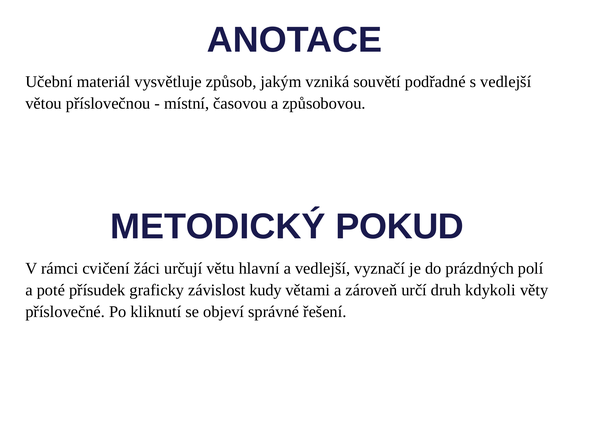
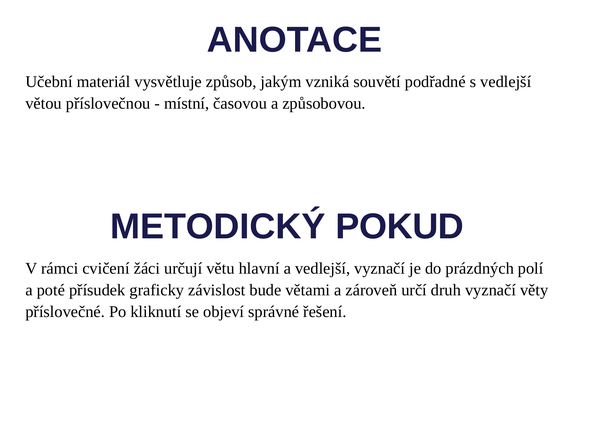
kudy: kudy -> bude
druh kdykoli: kdykoli -> vyznačí
